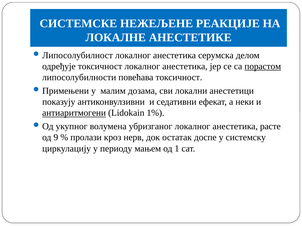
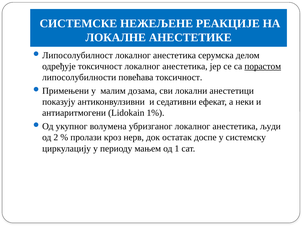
антиаритмогени underline: present -> none
расте: расте -> људи
9: 9 -> 2
